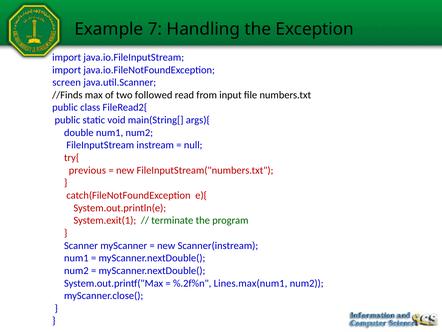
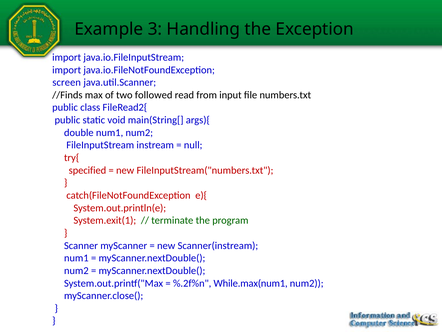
7: 7 -> 3
previous: previous -> specified
Lines.max(num1: Lines.max(num1 -> While.max(num1
